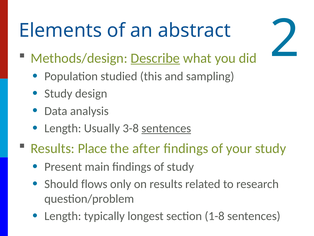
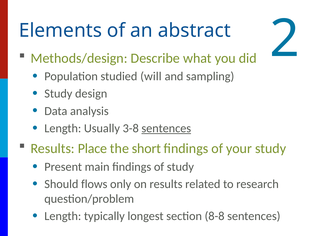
Describe underline: present -> none
this: this -> will
after: after -> short
1-8: 1-8 -> 8-8
